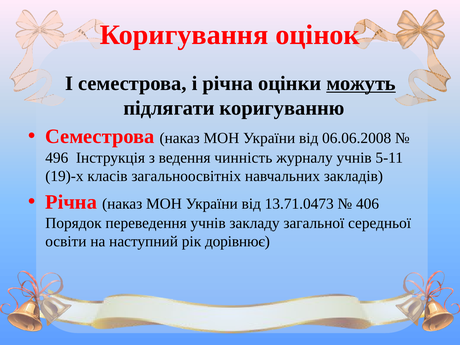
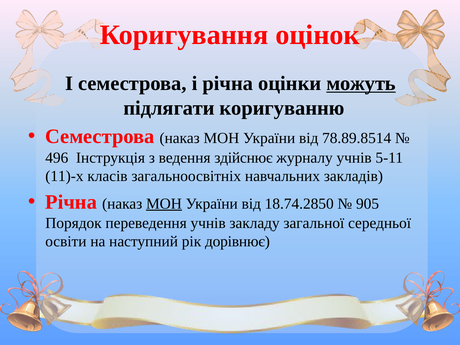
06.06.2008: 06.06.2008 -> 78.89.8514
чинність: чинність -> здійснює
19)-х: 19)-х -> 11)-х
МОН at (164, 204) underline: none -> present
13.71.0473: 13.71.0473 -> 18.74.2850
406: 406 -> 905
